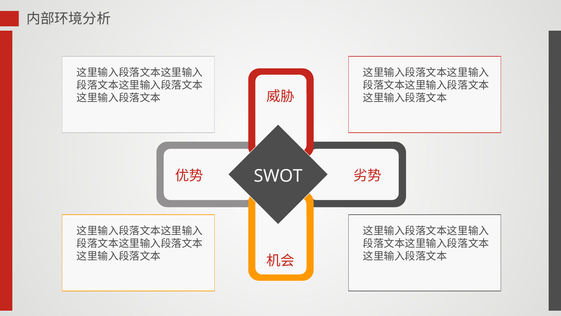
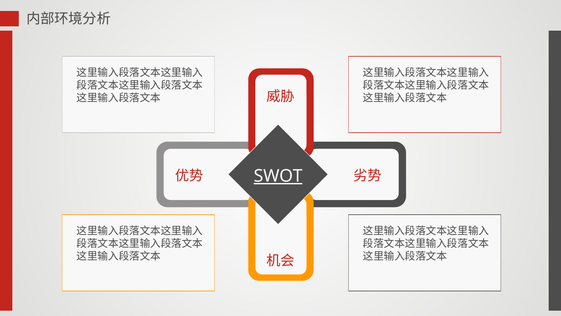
SWOT underline: none -> present
